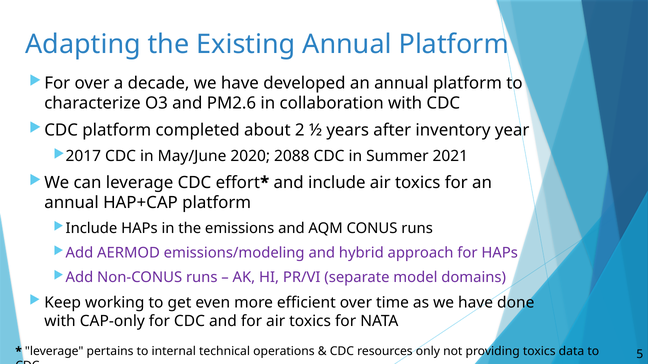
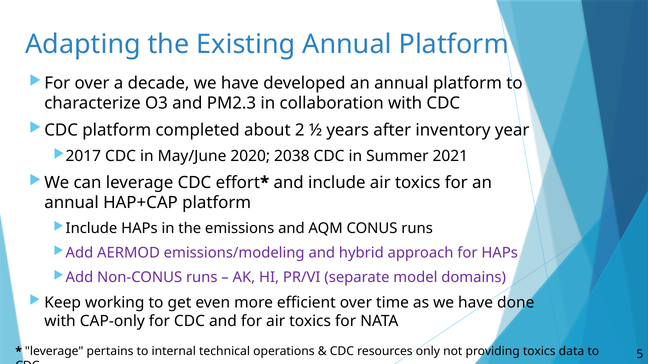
PM2.6: PM2.6 -> PM2.3
2088: 2088 -> 2038
